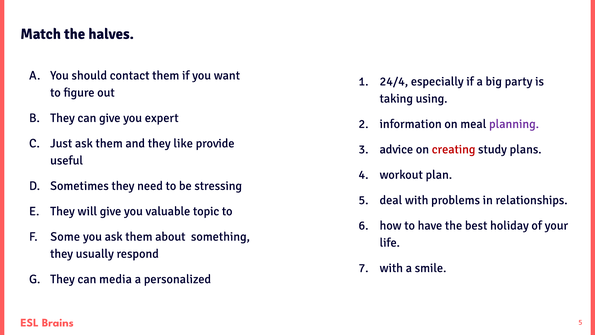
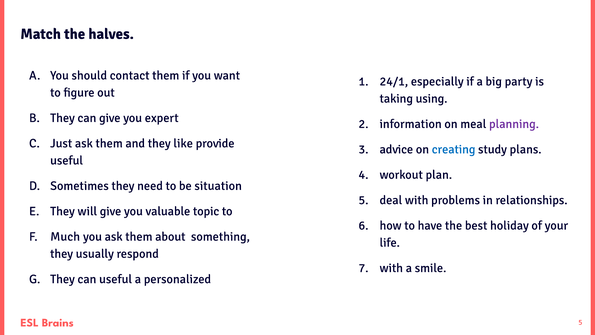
24/4: 24/4 -> 24/1
creating colour: red -> blue
stressing: stressing -> situation
Some: Some -> Much
can media: media -> useful
